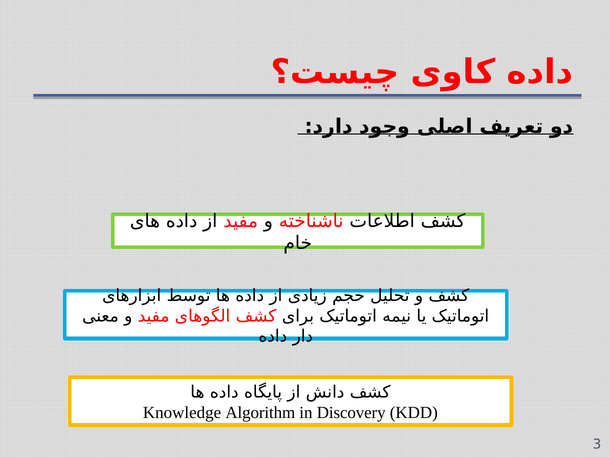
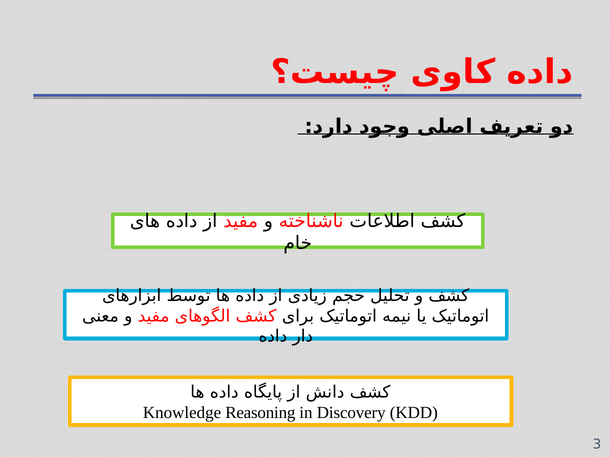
Algorithm: Algorithm -> Reasoning
